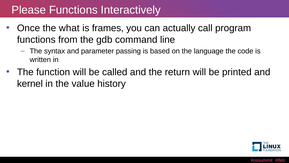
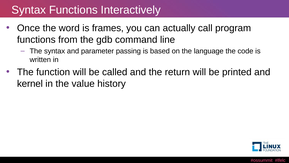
Please at (29, 10): Please -> Syntax
what: what -> word
